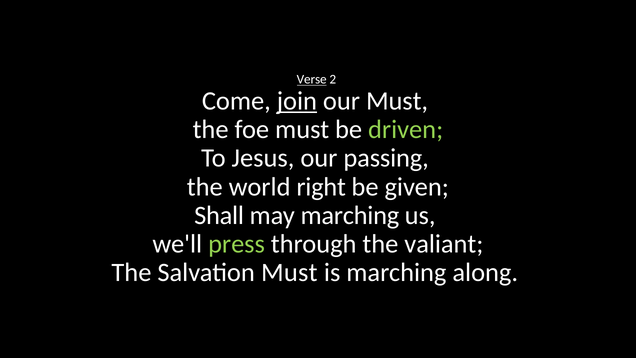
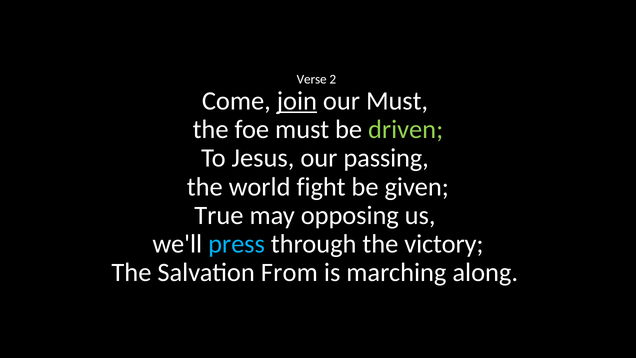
Verse underline: present -> none
right: right -> fight
Shall: Shall -> True
may marching: marching -> opposing
press colour: light green -> light blue
valiant: valiant -> victory
Salvation Must: Must -> From
